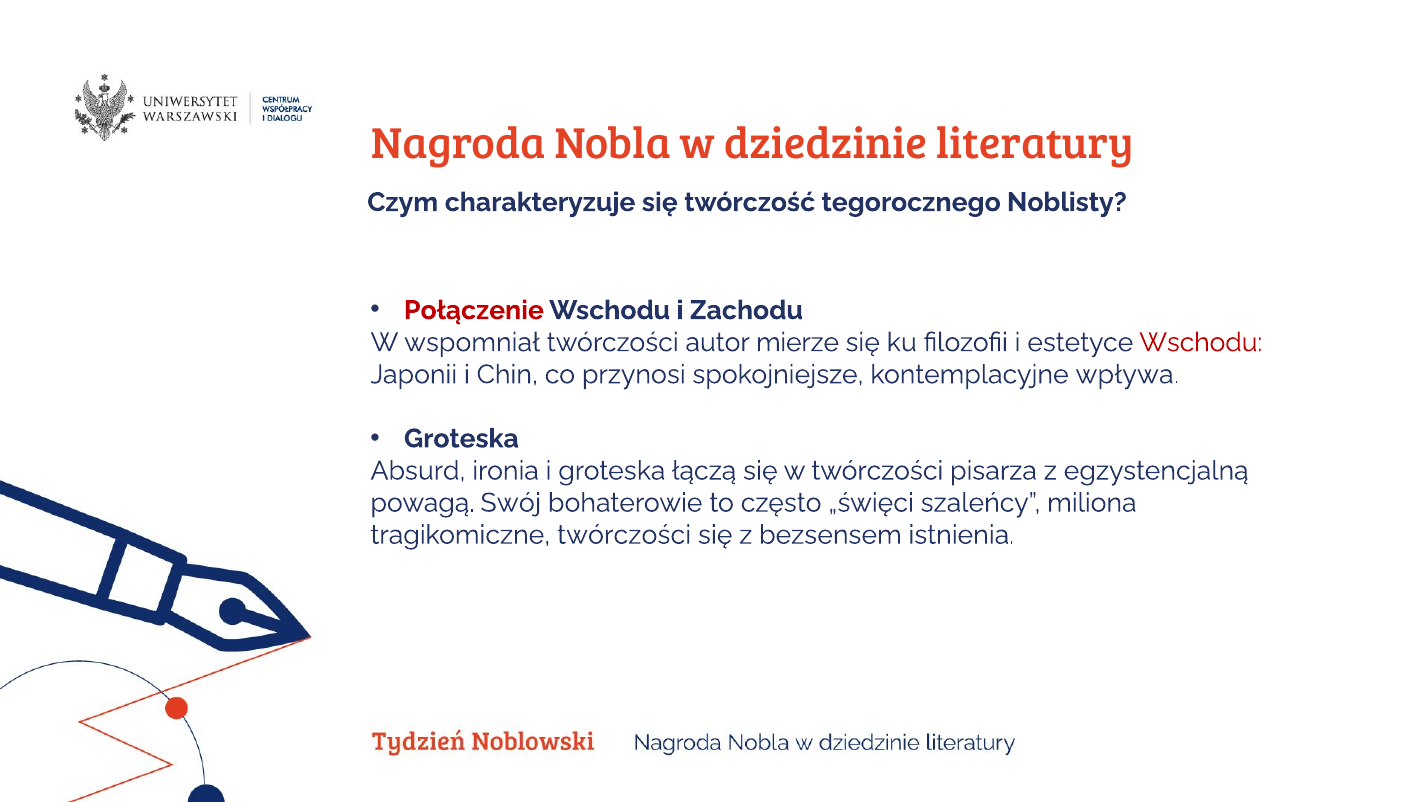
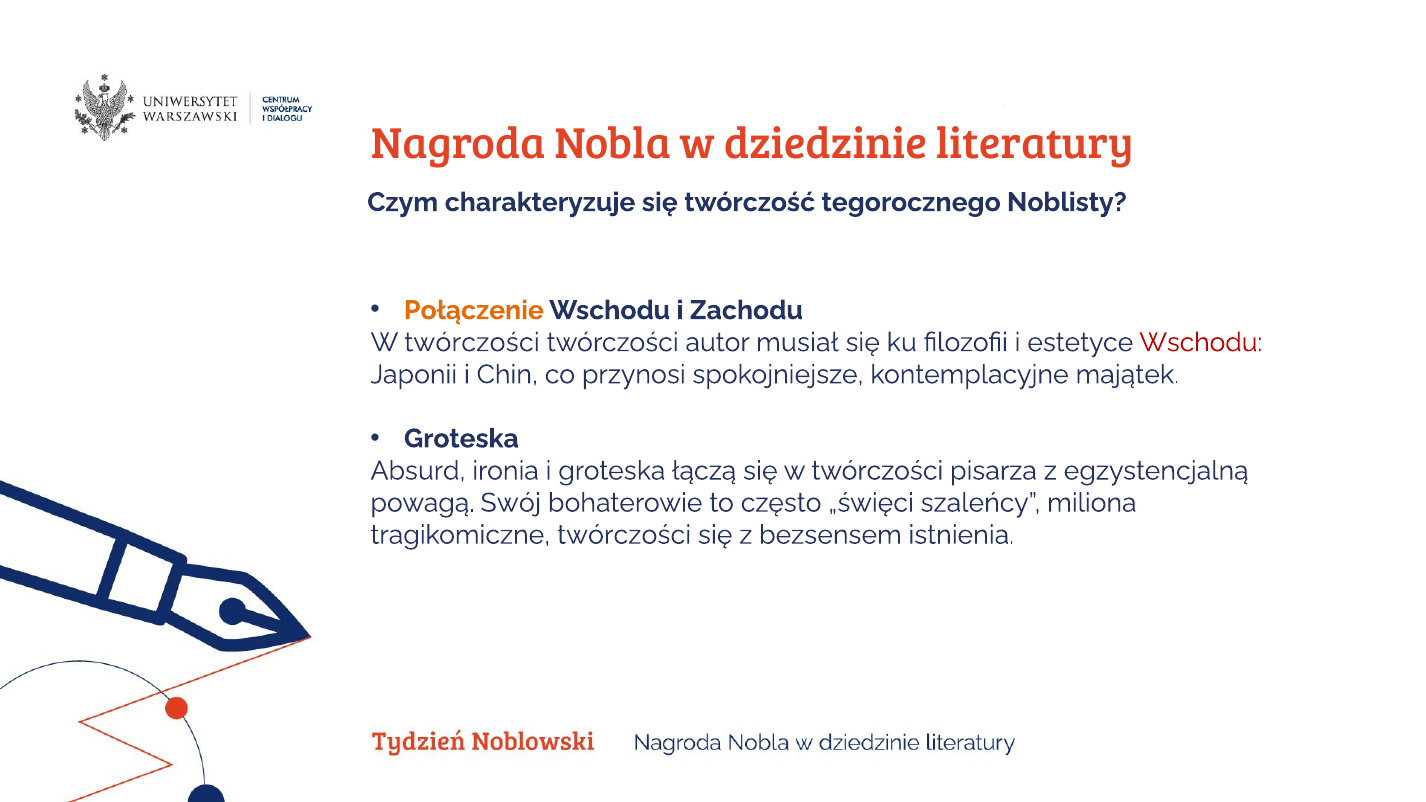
Połączenie colour: red -> orange
wspomniał at (472, 342): wspomniał -> twórczości
mierze: mierze -> musiał
wpływa: wpływa -> majątek
